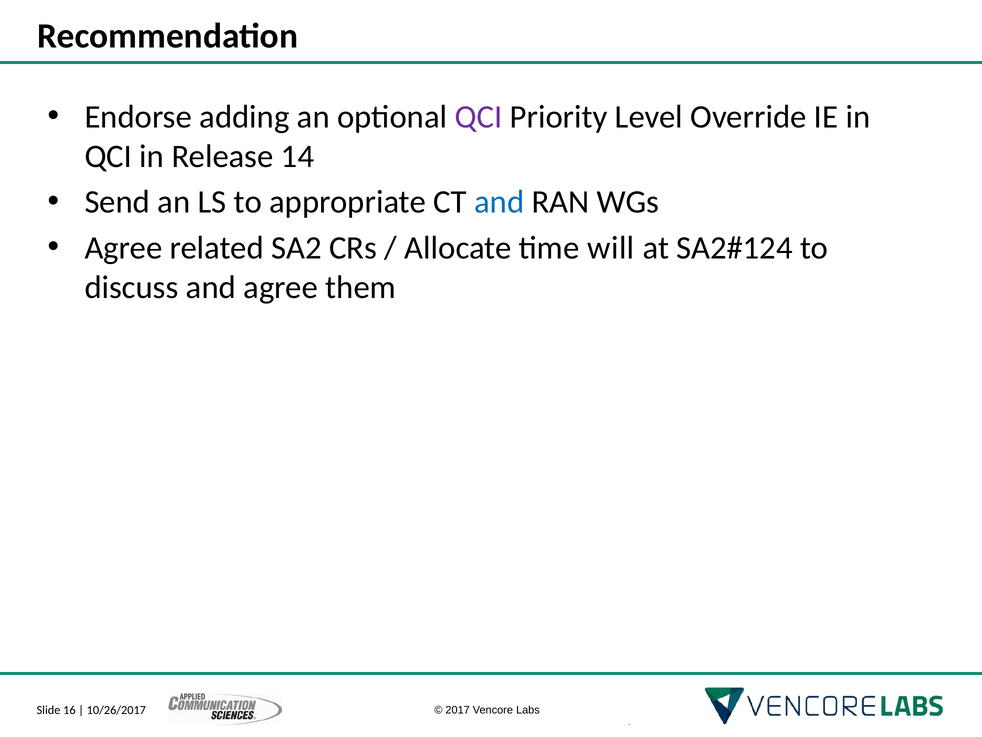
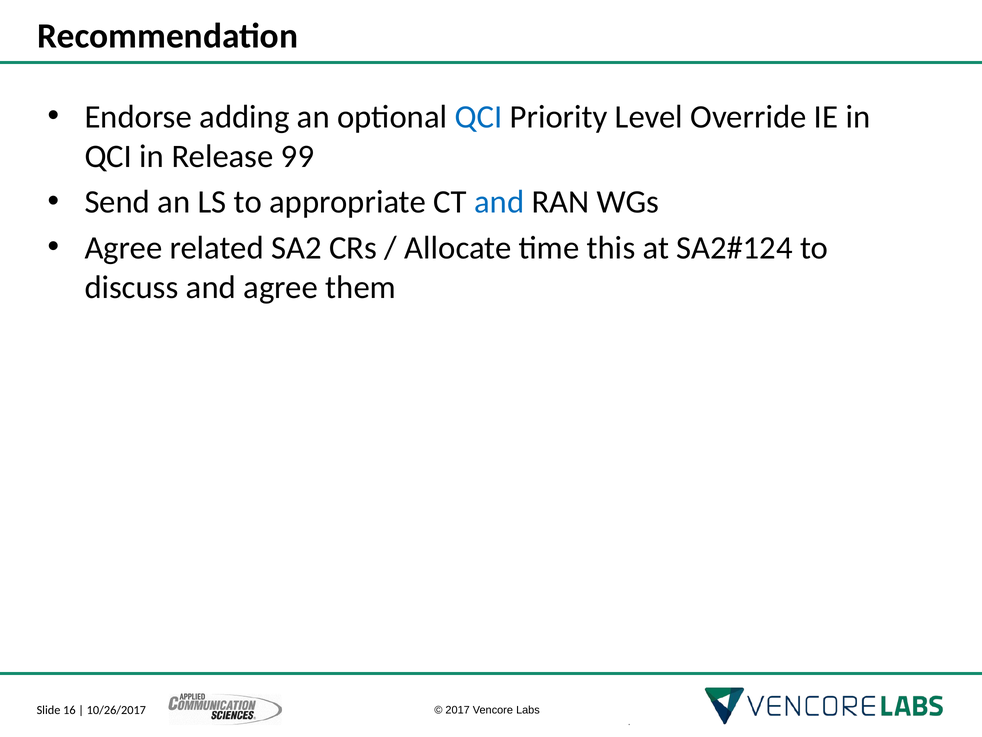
QCI at (478, 117) colour: purple -> blue
14: 14 -> 99
will: will -> this
